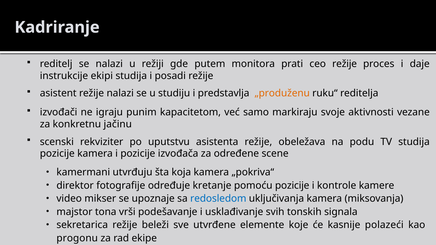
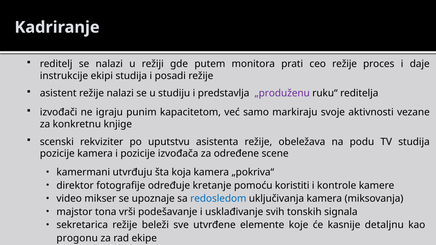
„produženu colour: orange -> purple
jačinu: jačinu -> knjige
pomoću pozicije: pozicije -> koristiti
polazeći: polazeći -> detaljnu
